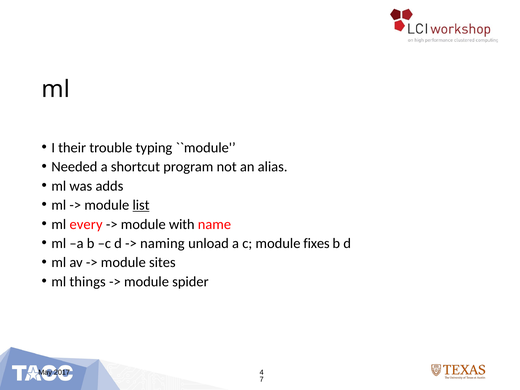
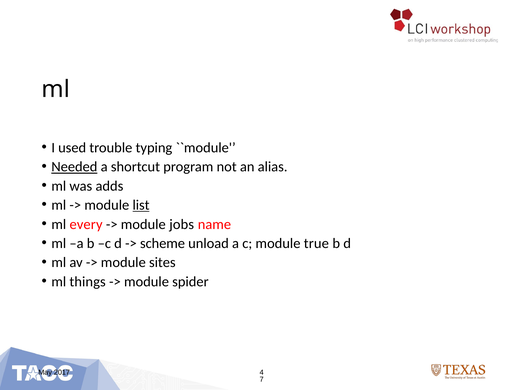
their: their -> used
Needed underline: none -> present
with: with -> jobs
naming: naming -> scheme
fixes: fixes -> true
